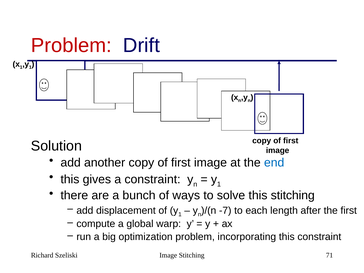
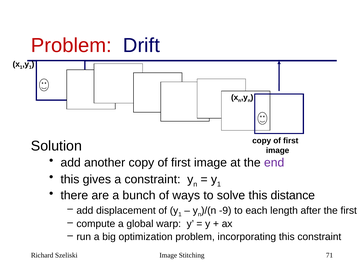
end colour: blue -> purple
this stitching: stitching -> distance
-7: -7 -> -9
